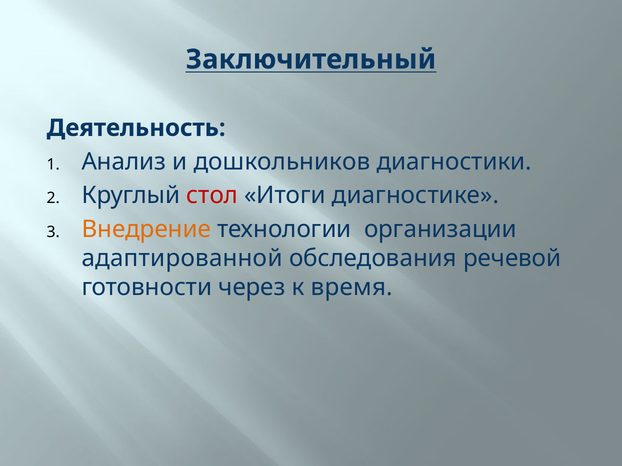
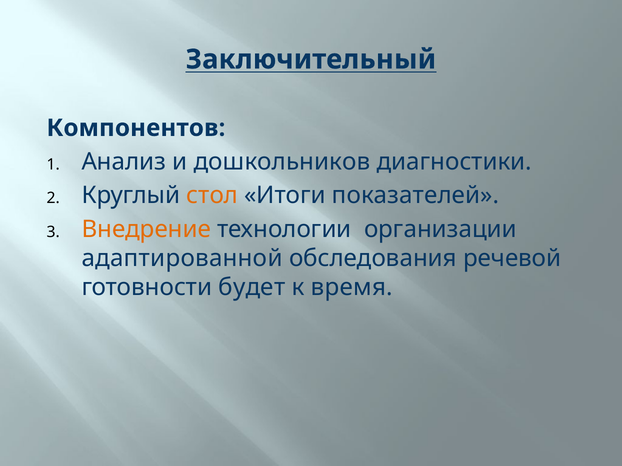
Деятельность: Деятельность -> Компонентов
стол colour: red -> orange
диагностике: диагностике -> показателей
через: через -> будет
